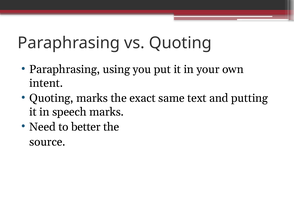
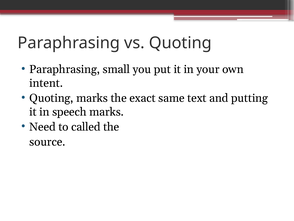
using: using -> small
better: better -> called
